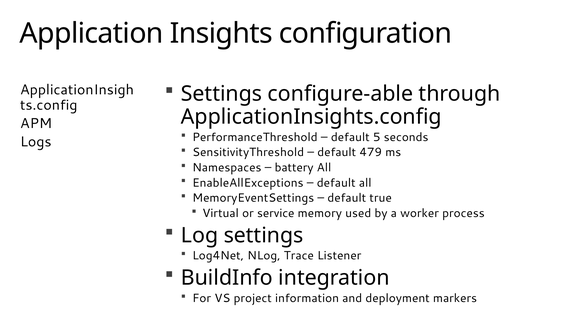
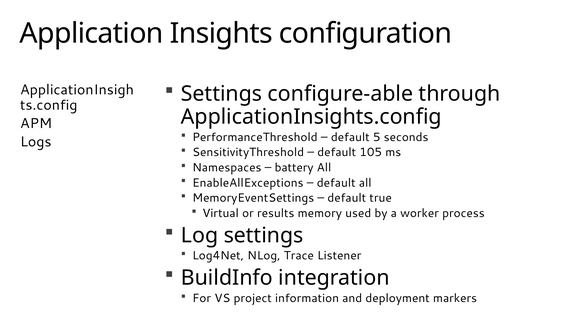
479: 479 -> 105
service: service -> results
